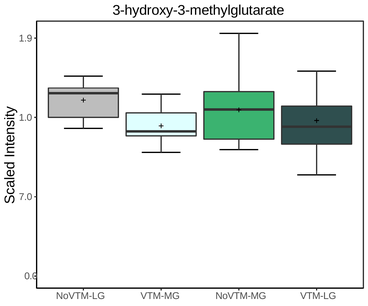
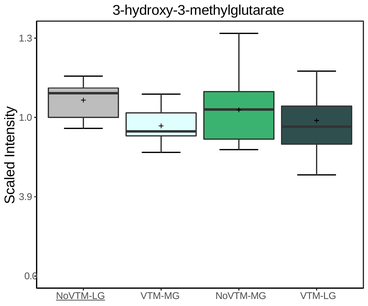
1.9: 1.9 -> 1.3
7.0: 7.0 -> 3.9
NoVTM-LG underline: none -> present
